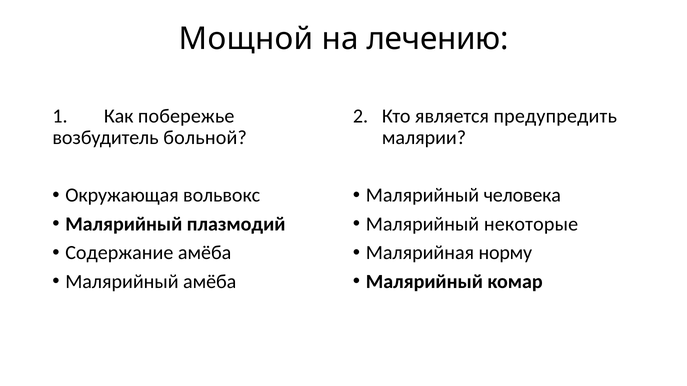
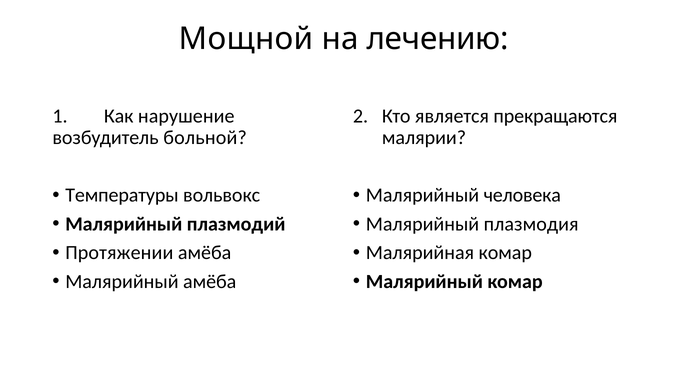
побережье: побережье -> нарушение
предупредить: предупредить -> прекращаются
Окружающая: Окружающая -> Температуры
некоторые: некоторые -> плазмодия
Содержание: Содержание -> Протяжении
Малярийная норму: норму -> комар
